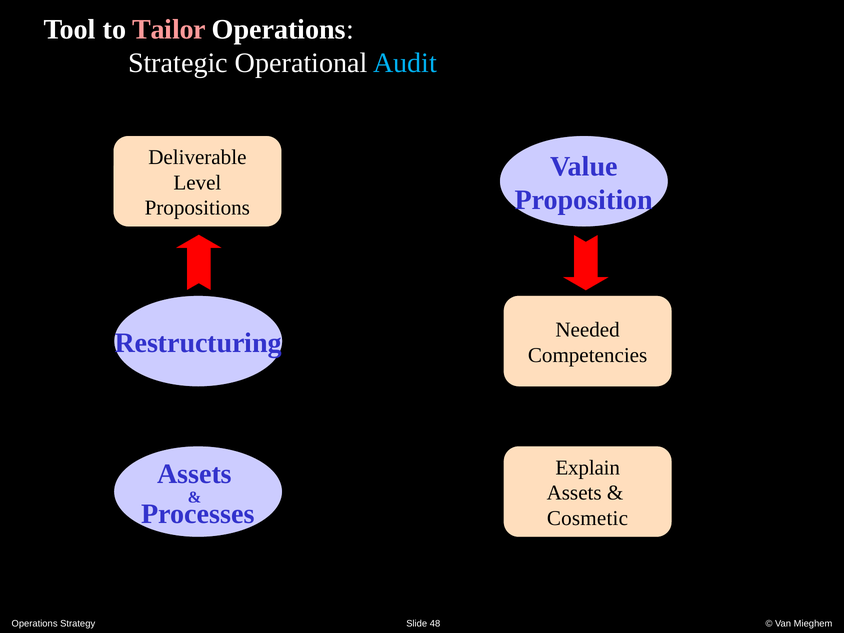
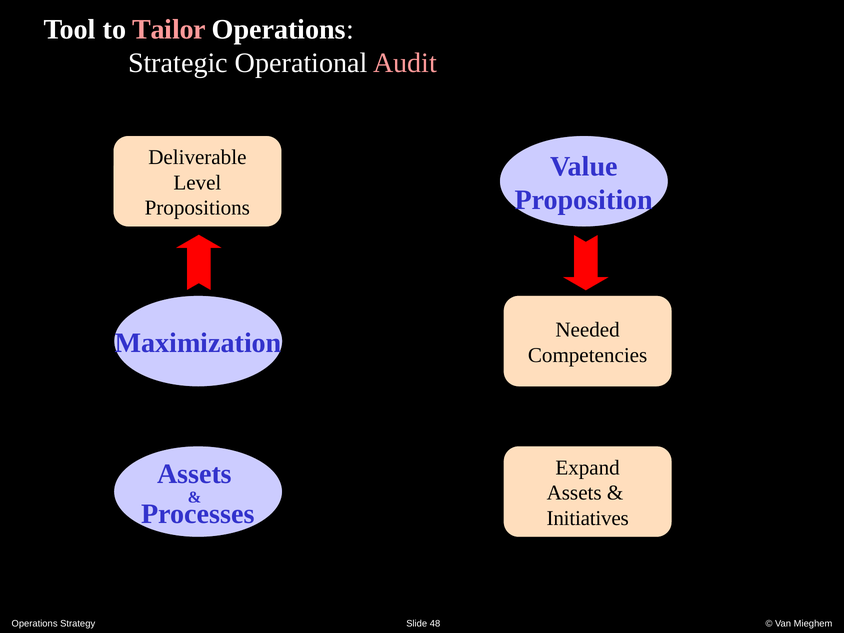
Audit colour: light blue -> pink
Restructuring: Restructuring -> Maximization
Explain: Explain -> Expand
Cosmetic: Cosmetic -> Initiatives
